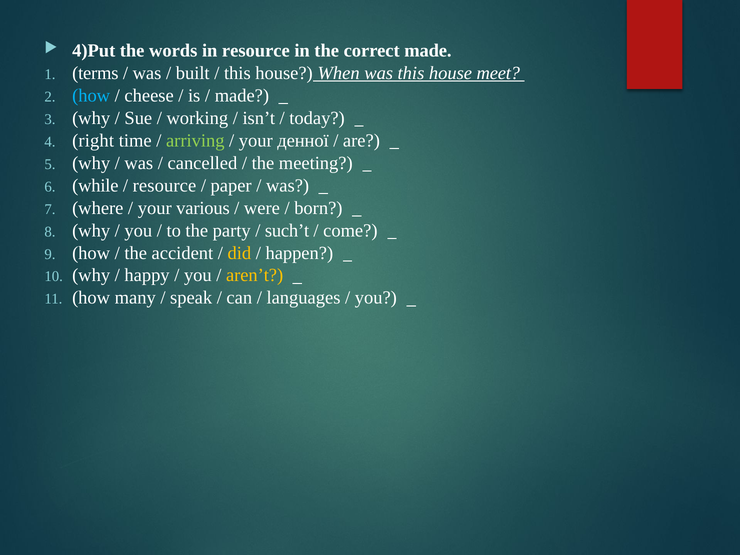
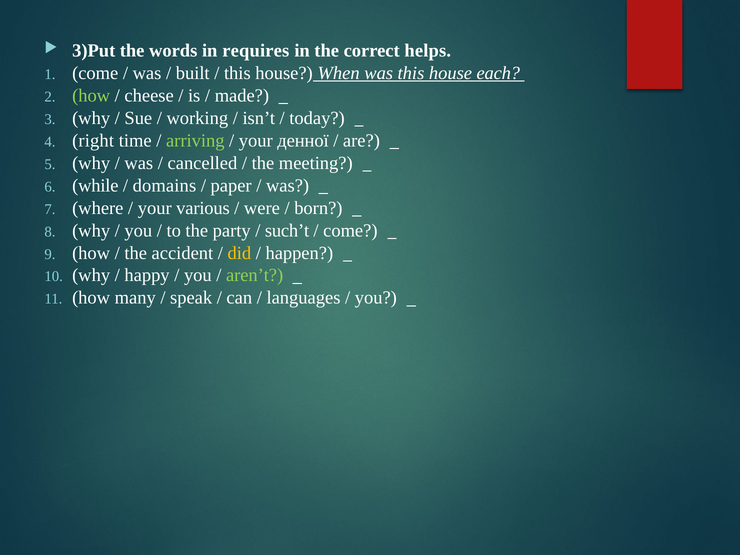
4)Put: 4)Put -> 3)Put
in resource: resource -> requires
correct made: made -> helps
terms at (95, 73): terms -> come
meet: meet -> each
how at (91, 95) colour: light blue -> light green
resource at (164, 185): resource -> domains
aren’t colour: yellow -> light green
